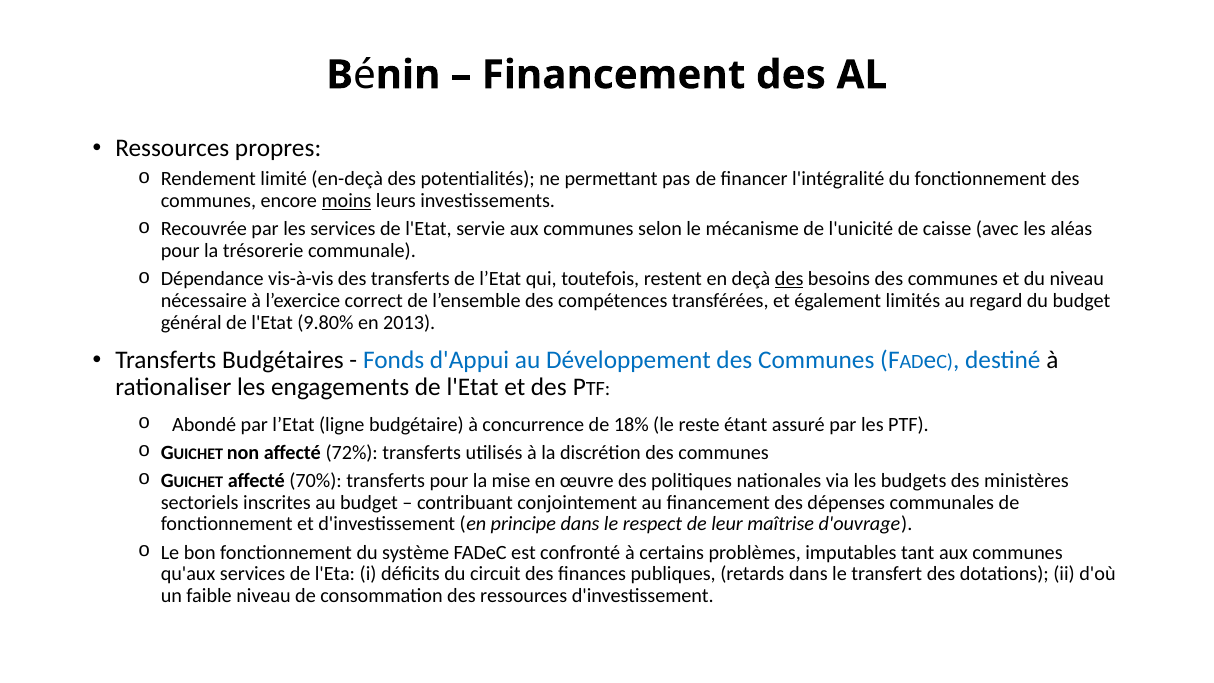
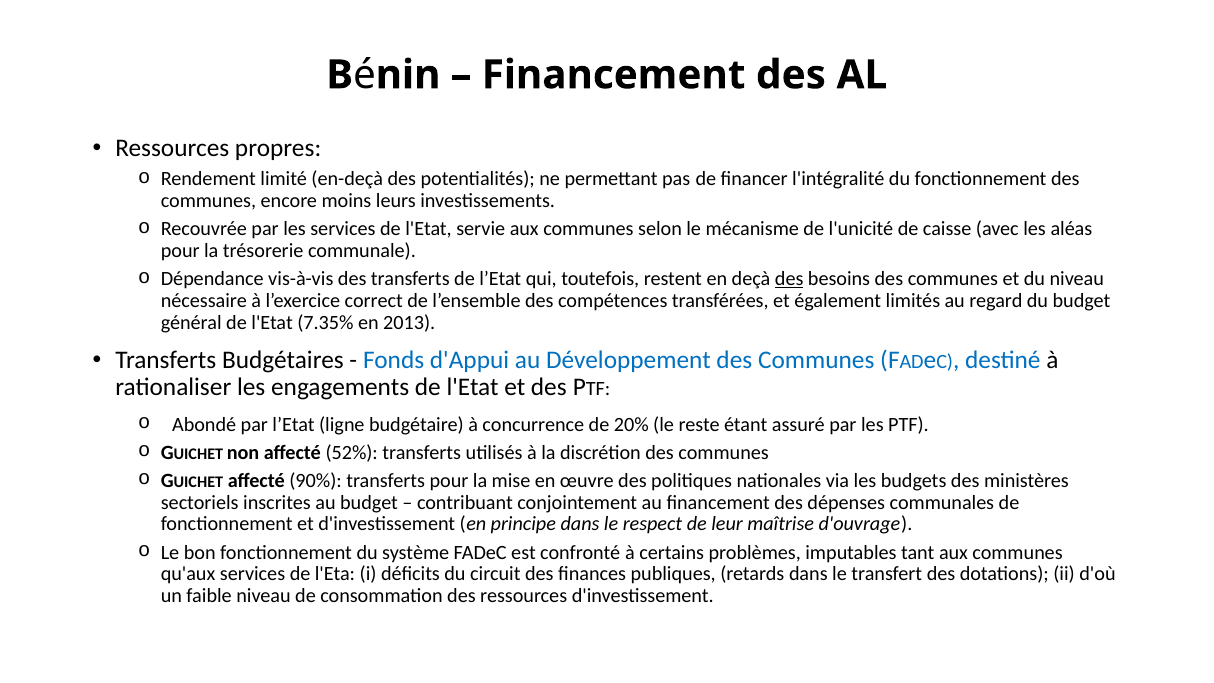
moins underline: present -> none
9.80%: 9.80% -> 7.35%
18%: 18% -> 20%
72%: 72% -> 52%
70%: 70% -> 90%
